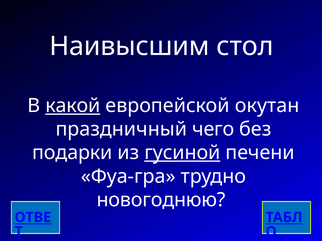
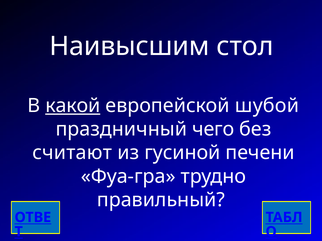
окутан: окутан -> шубой
подарки: подарки -> считают
гусиной underline: present -> none
новогоднюю: новогоднюю -> правильный
